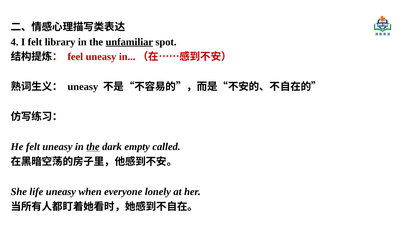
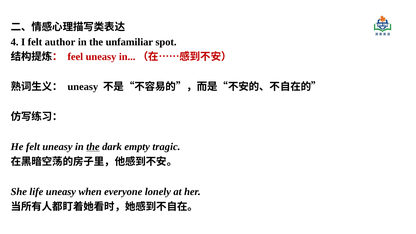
library: library -> author
unfamiliar underline: present -> none
called: called -> tragic
